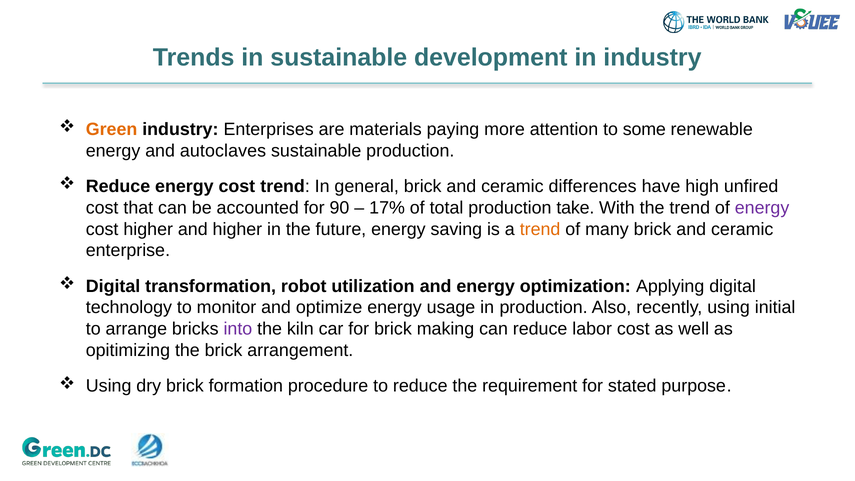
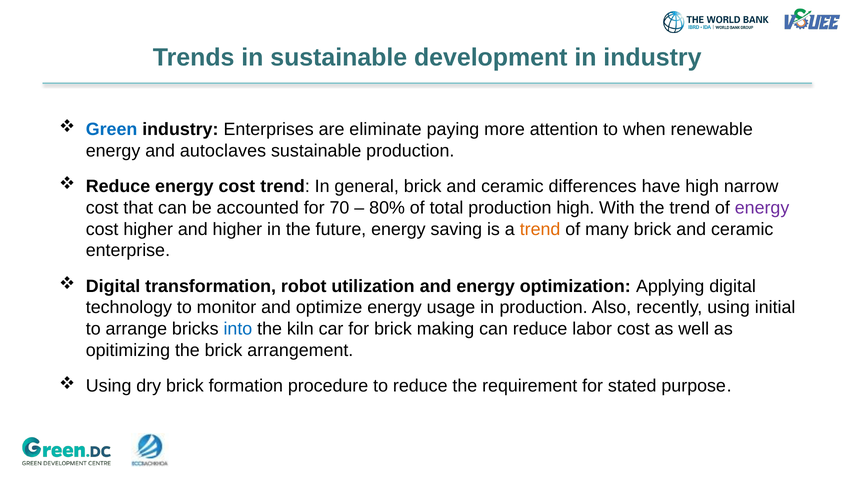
Green colour: orange -> blue
materials: materials -> eliminate
some: some -> when
unfired: unfired -> narrow
90: 90 -> 70
17%: 17% -> 80%
production take: take -> high
into colour: purple -> blue
